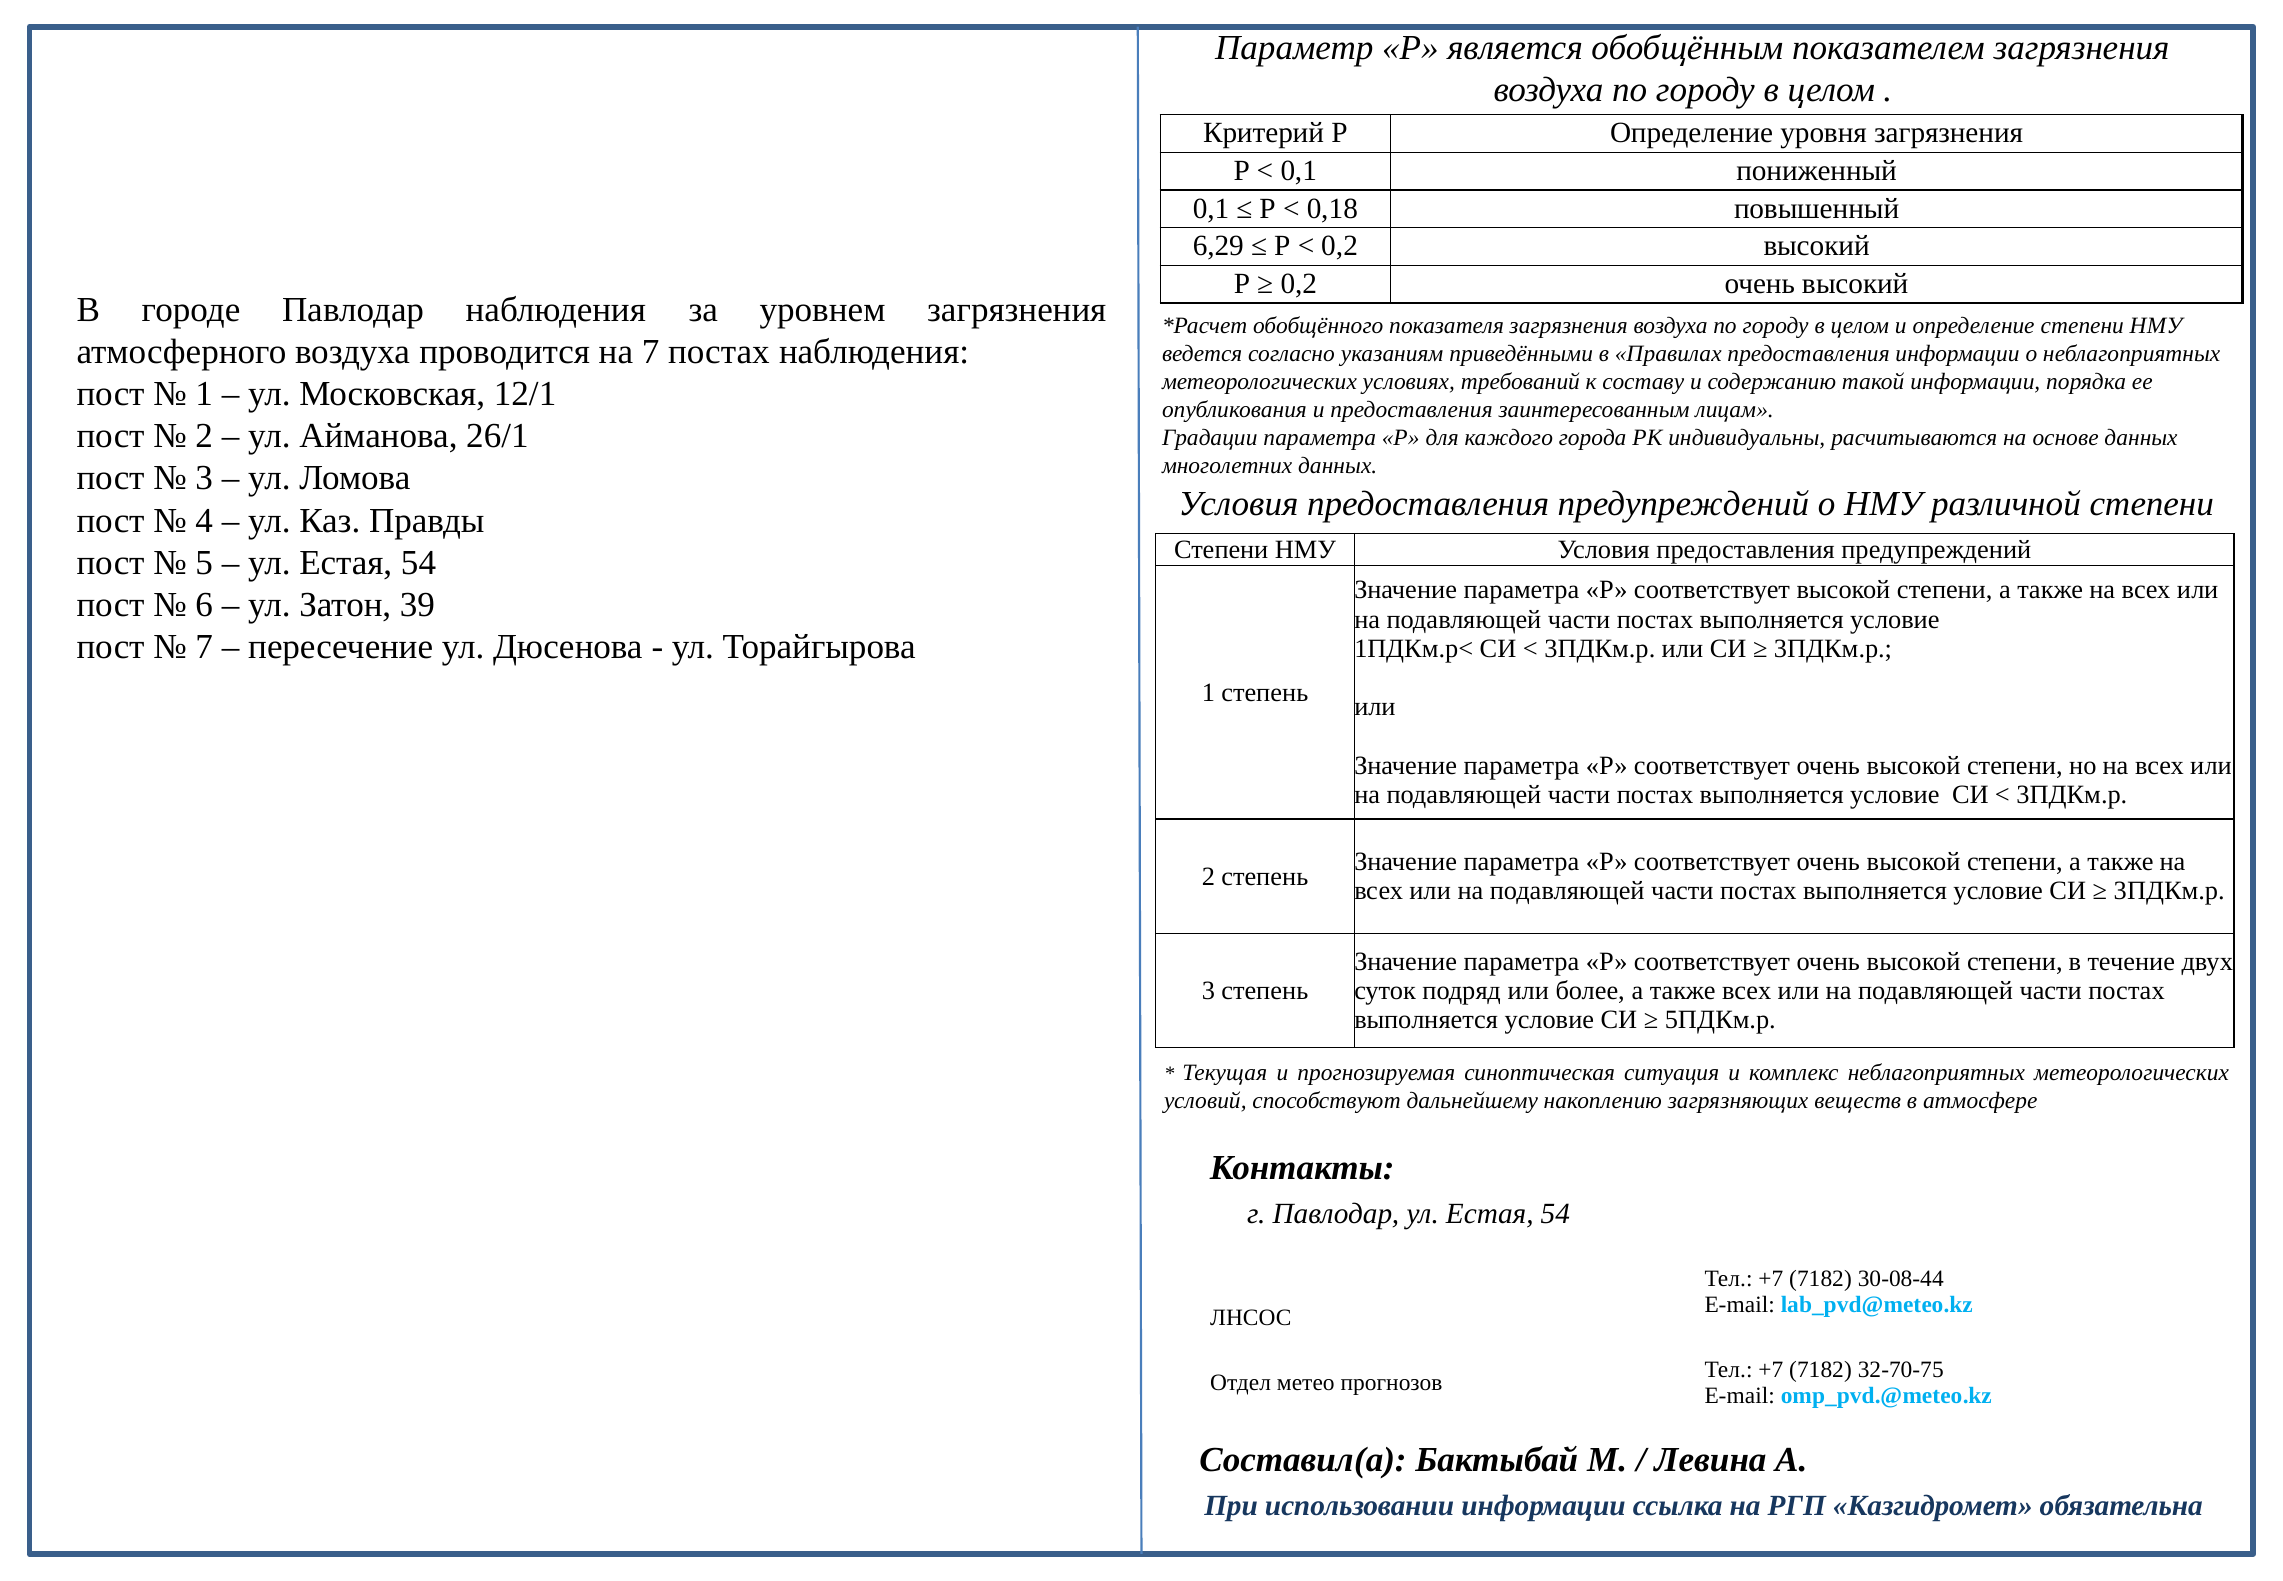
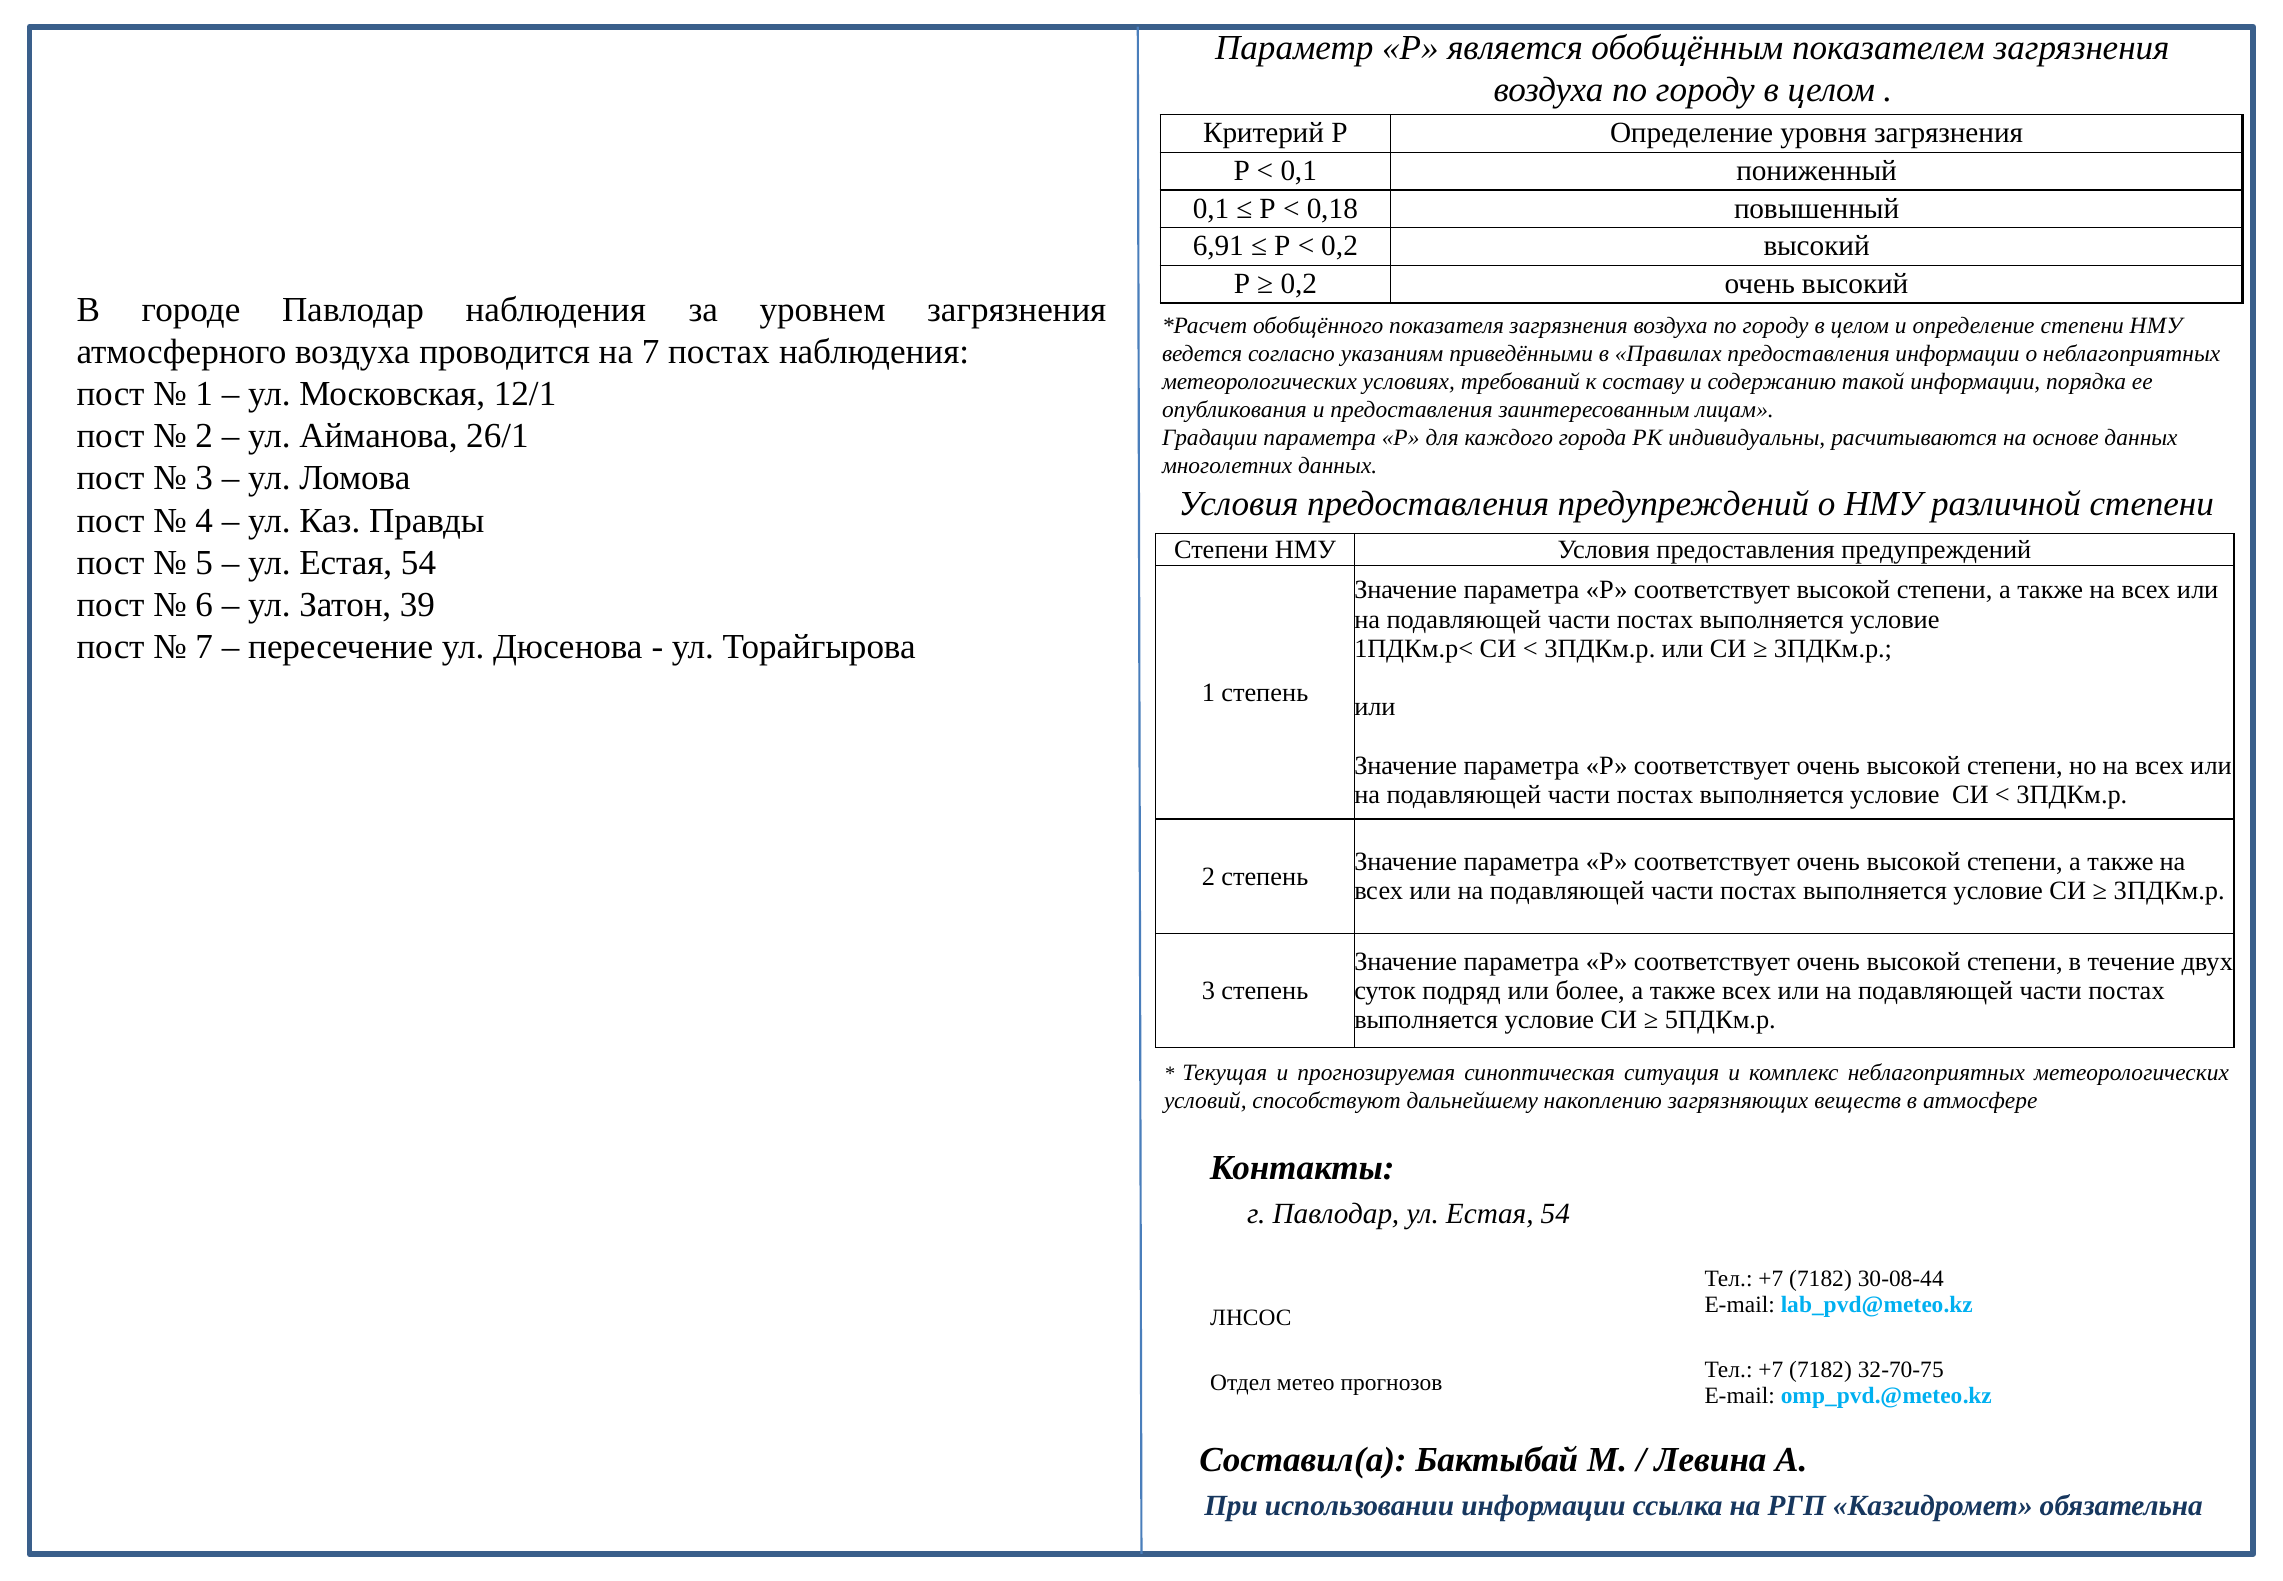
6,29: 6,29 -> 6,91
